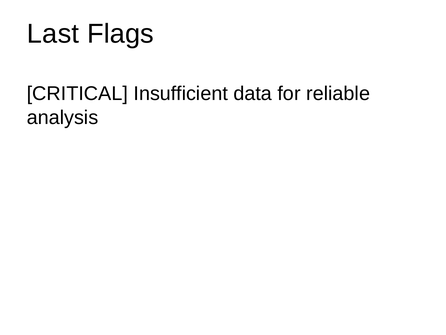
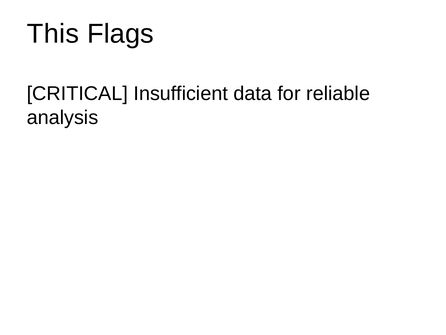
Last: Last -> This
